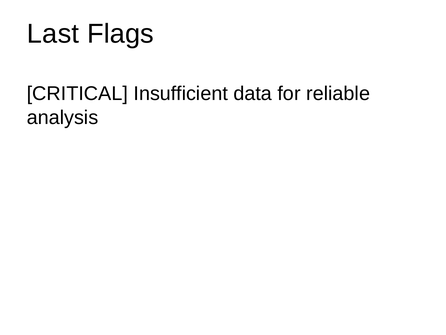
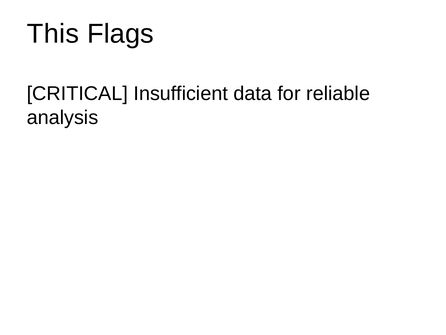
Last: Last -> This
